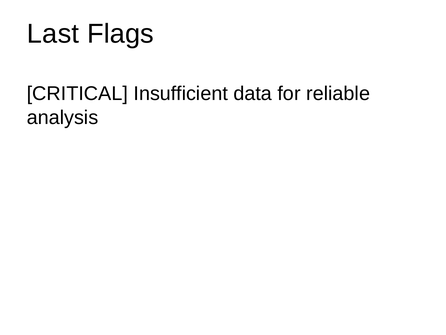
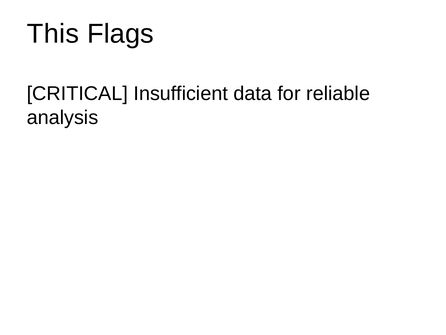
Last: Last -> This
